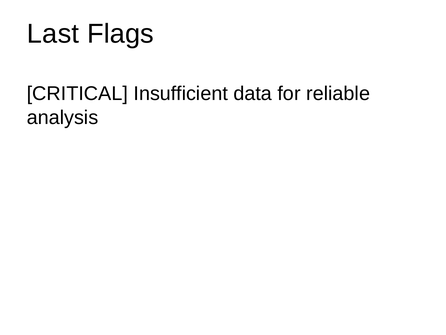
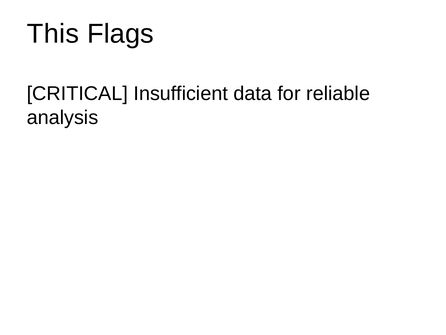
Last: Last -> This
